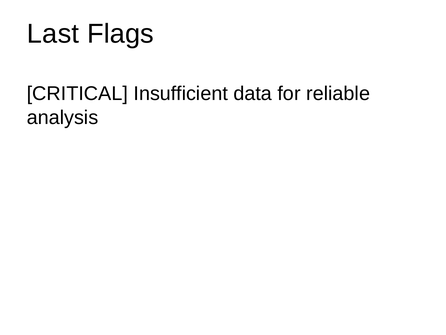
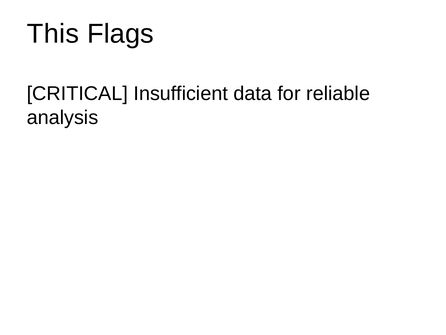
Last: Last -> This
